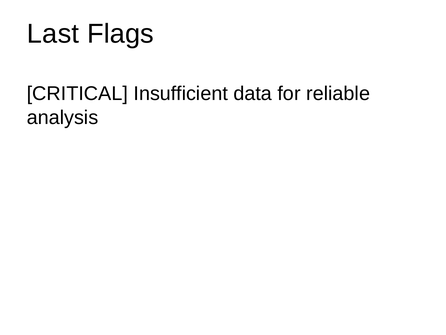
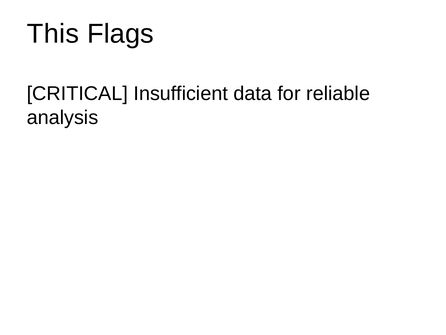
Last: Last -> This
